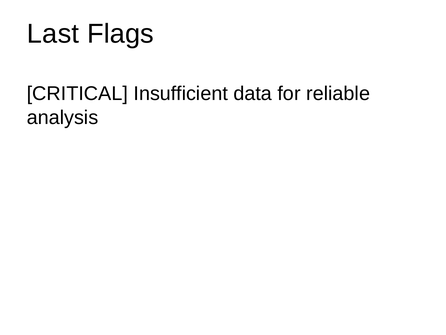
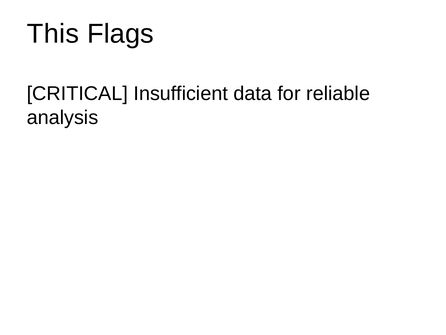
Last: Last -> This
